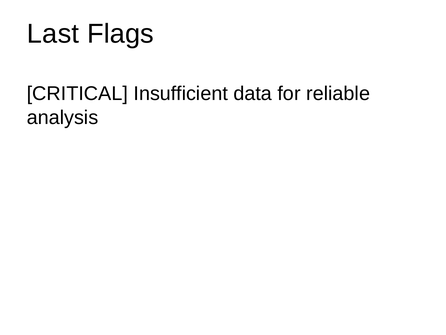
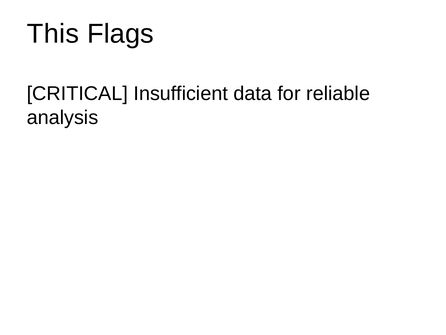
Last: Last -> This
